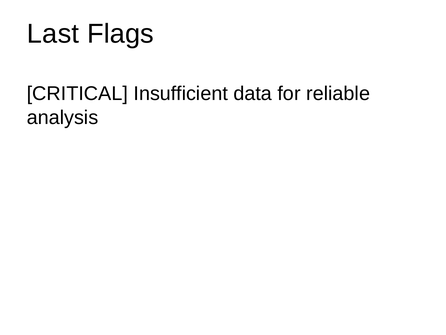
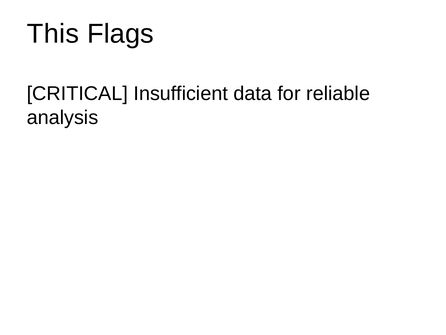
Last: Last -> This
